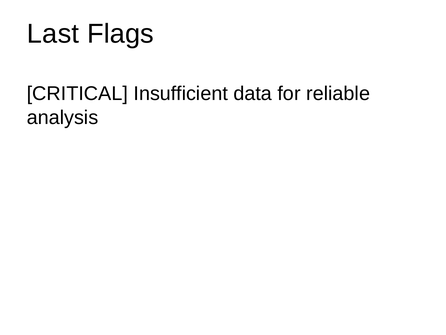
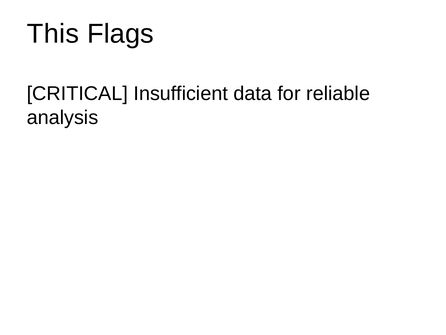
Last: Last -> This
